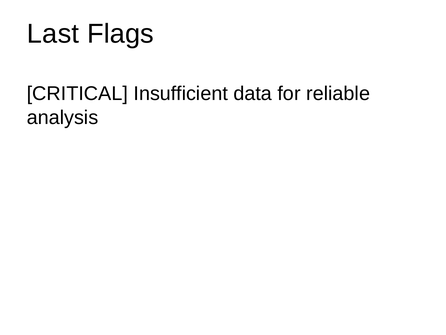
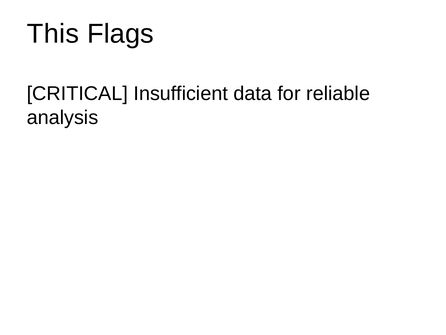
Last: Last -> This
